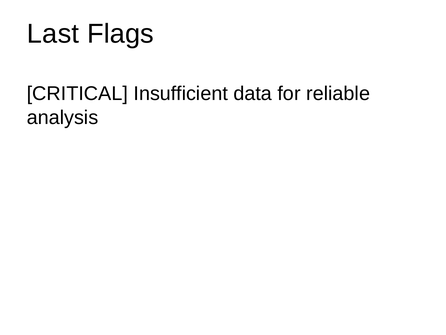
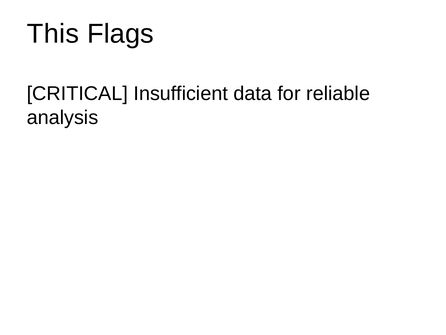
Last: Last -> This
